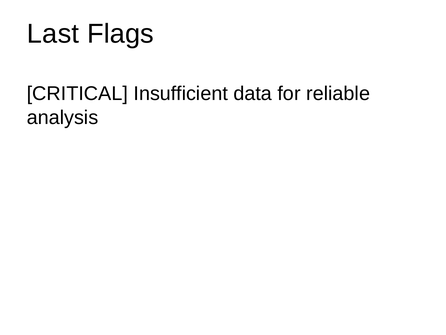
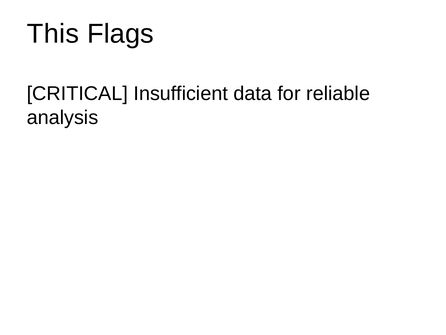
Last: Last -> This
